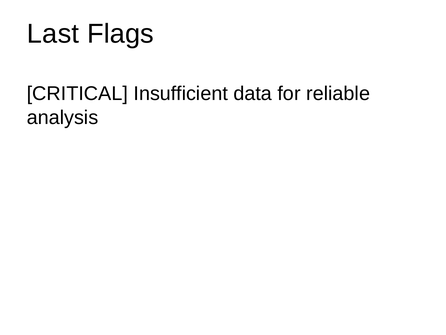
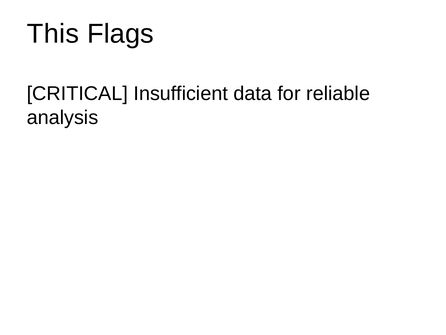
Last: Last -> This
